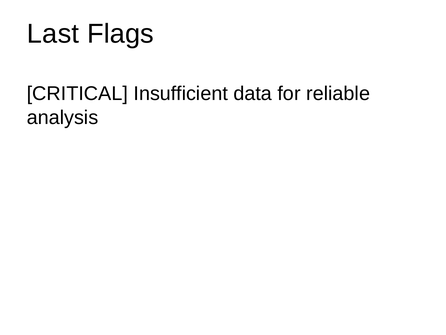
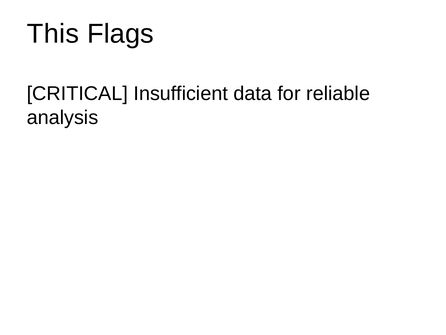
Last: Last -> This
